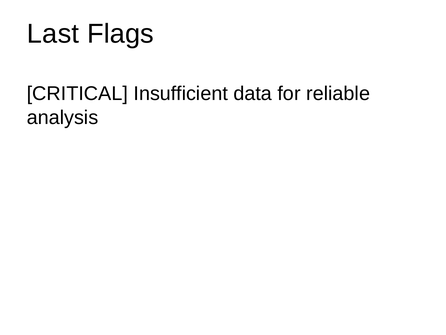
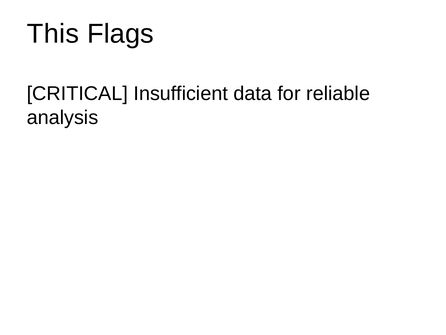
Last: Last -> This
